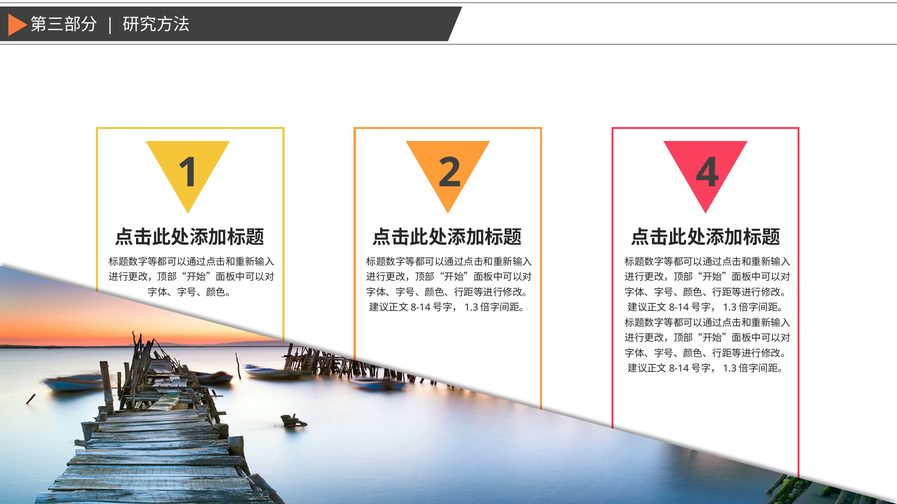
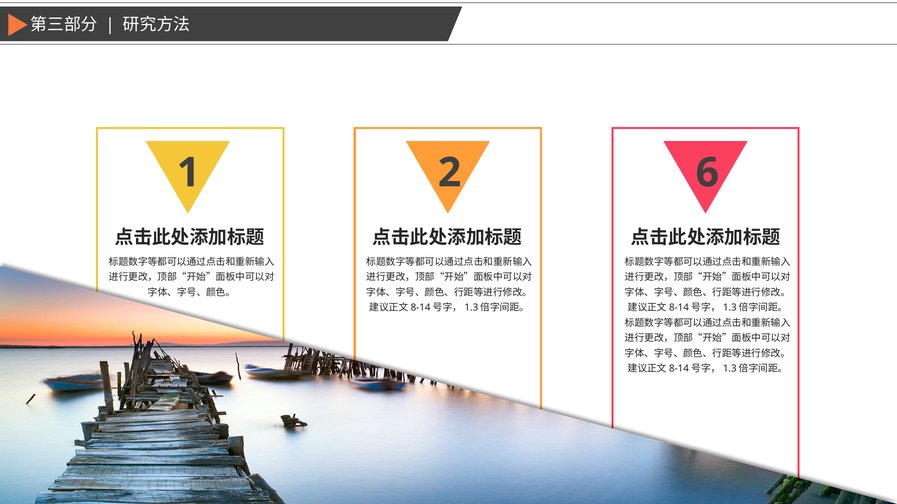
4: 4 -> 6
